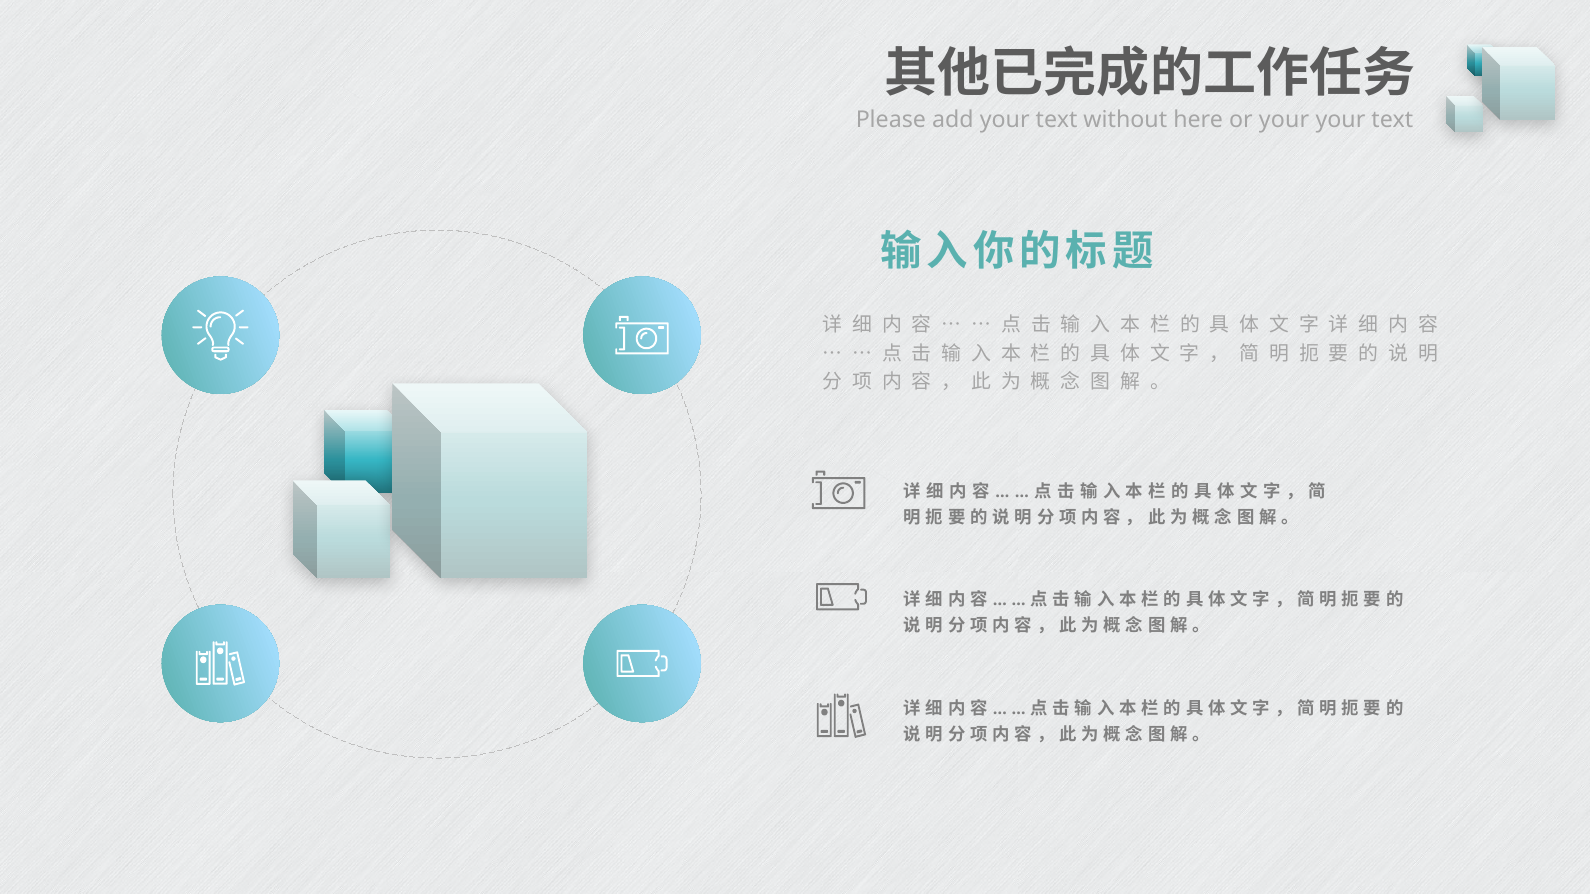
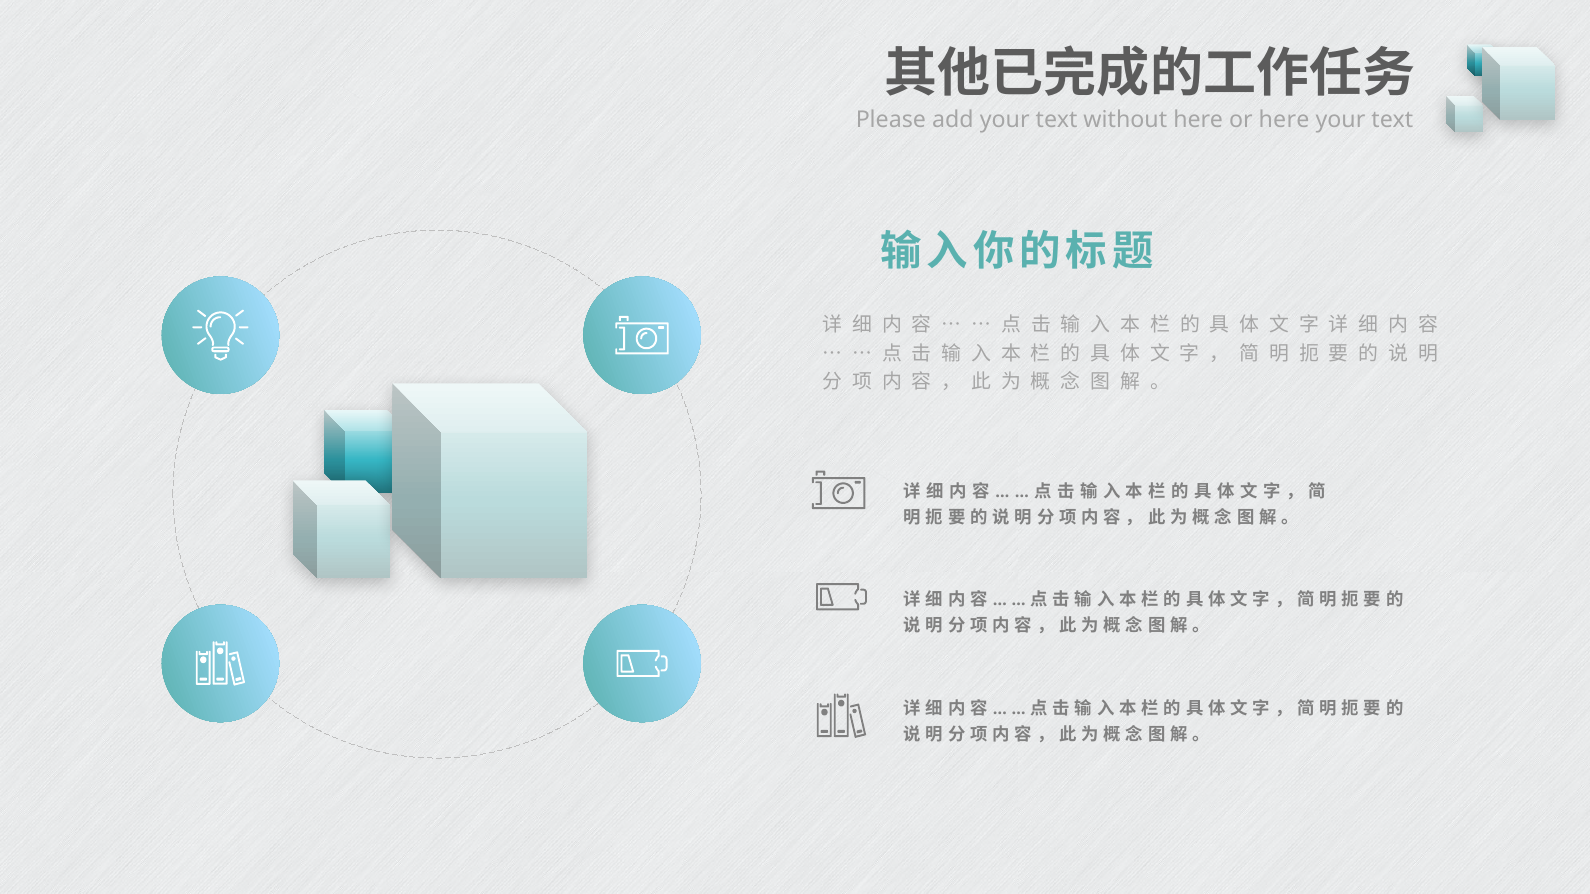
or your: your -> here
